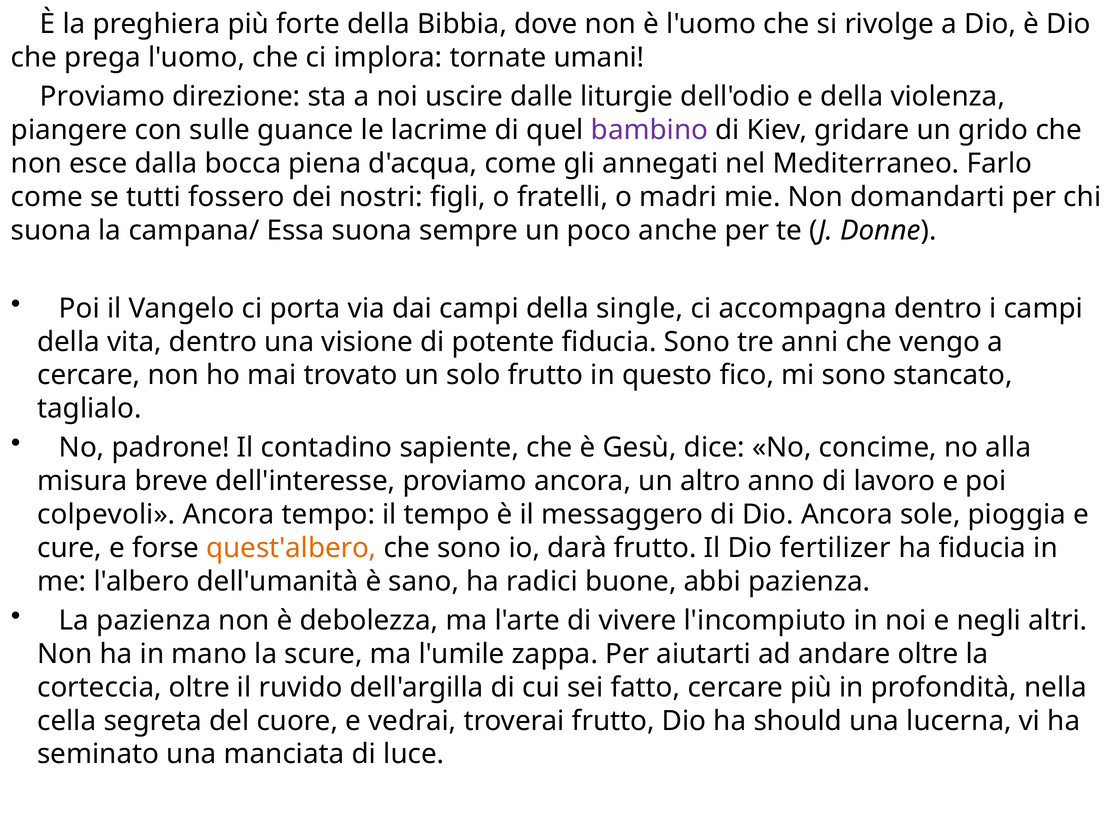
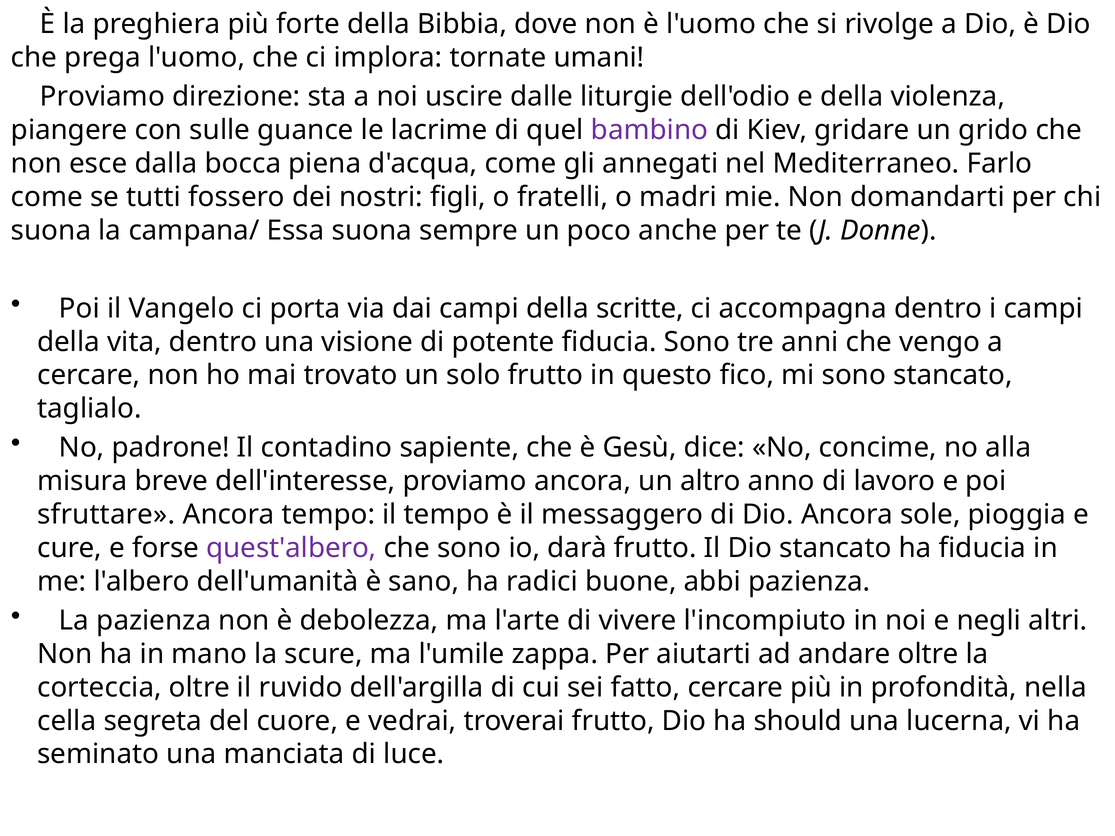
single: single -> scritte
colpevoli: colpevoli -> sfruttare
quest'albero colour: orange -> purple
Dio fertilizer: fertilizer -> stancato
